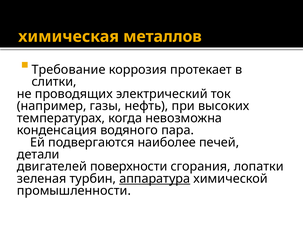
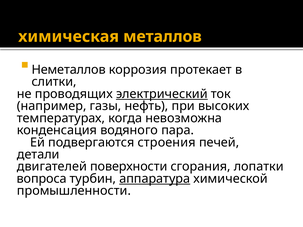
Требование: Требование -> Неметаллов
электрический underline: none -> present
наиболее: наиболее -> строения
зеленая: зеленая -> вопроса
